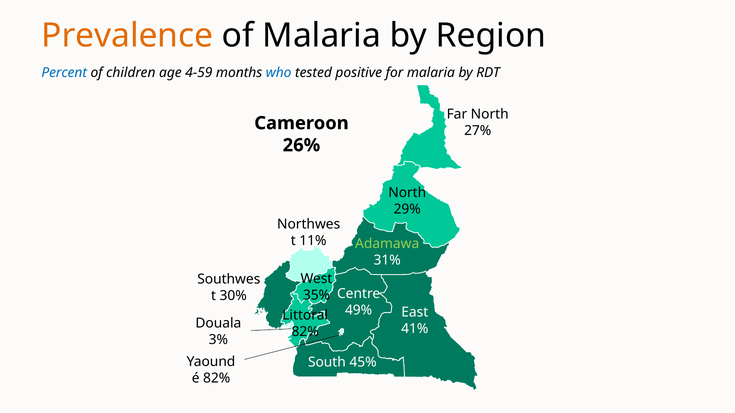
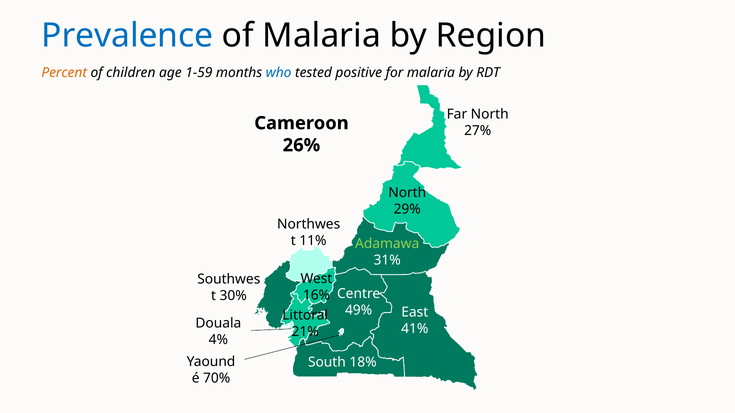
Prevalence colour: orange -> blue
Percent colour: blue -> orange
4-59: 4-59 -> 1-59
35%: 35% -> 16%
82% at (305, 332): 82% -> 21%
3%: 3% -> 4%
45%: 45% -> 18%
82% at (217, 379): 82% -> 70%
